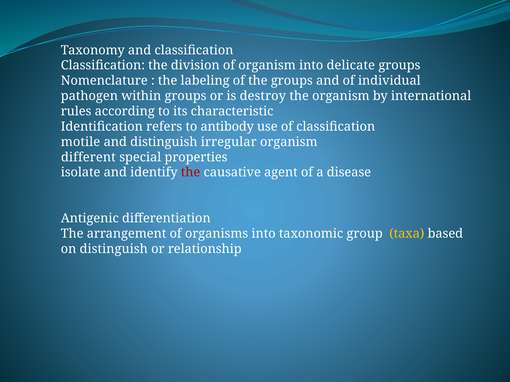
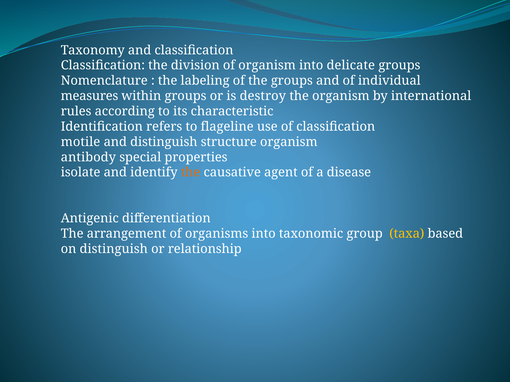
pathogen: pathogen -> measures
antibody: antibody -> flageline
irregular: irregular -> structure
different: different -> antibody
the at (191, 173) colour: red -> orange
